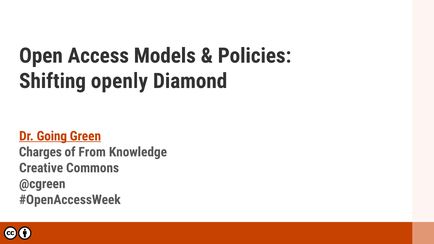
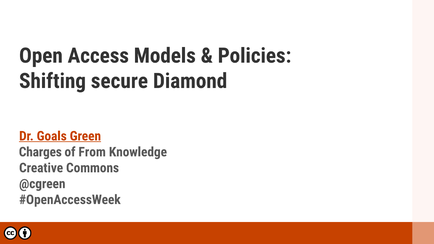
openly: openly -> secure
Going: Going -> Goals
